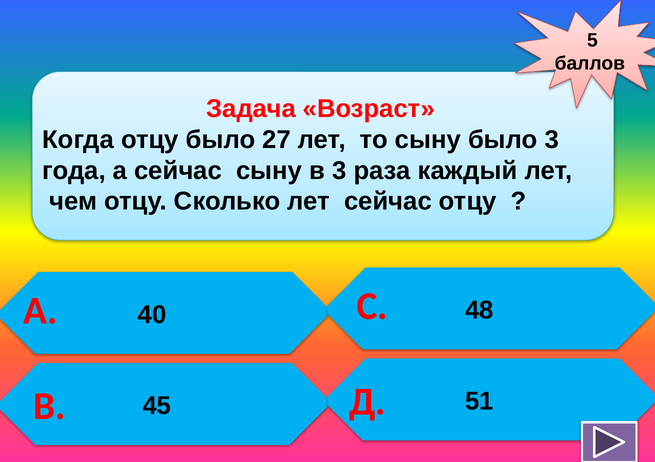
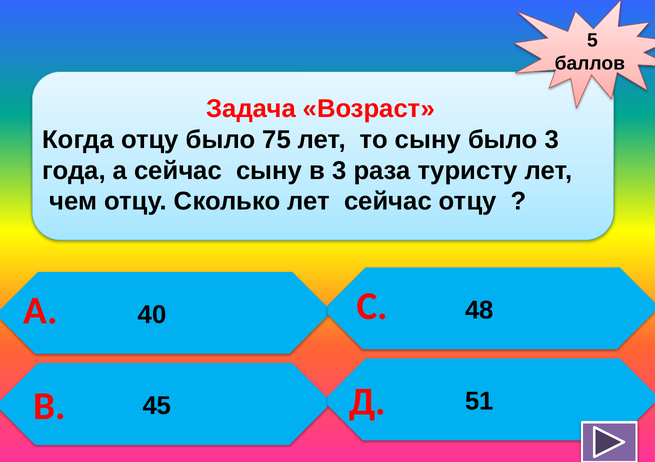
27: 27 -> 75
каждый: каждый -> туристу
